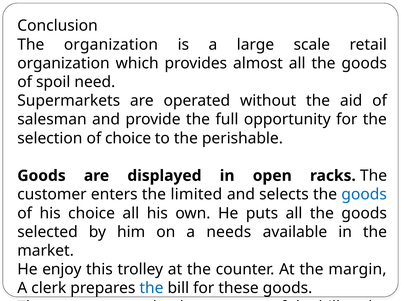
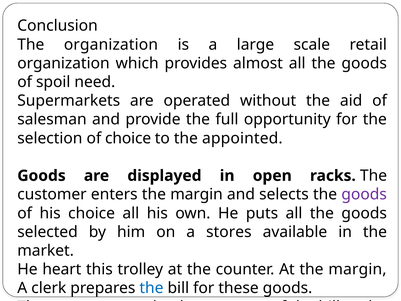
perishable: perishable -> appointed
enters the limited: limited -> margin
goods at (364, 194) colour: blue -> purple
needs: needs -> stores
enjoy: enjoy -> heart
